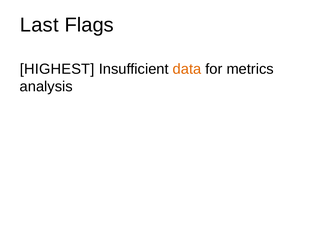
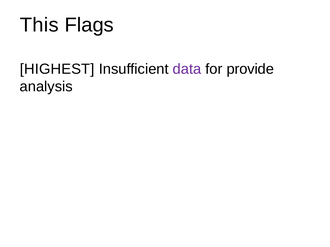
Last: Last -> This
data colour: orange -> purple
metrics: metrics -> provide
